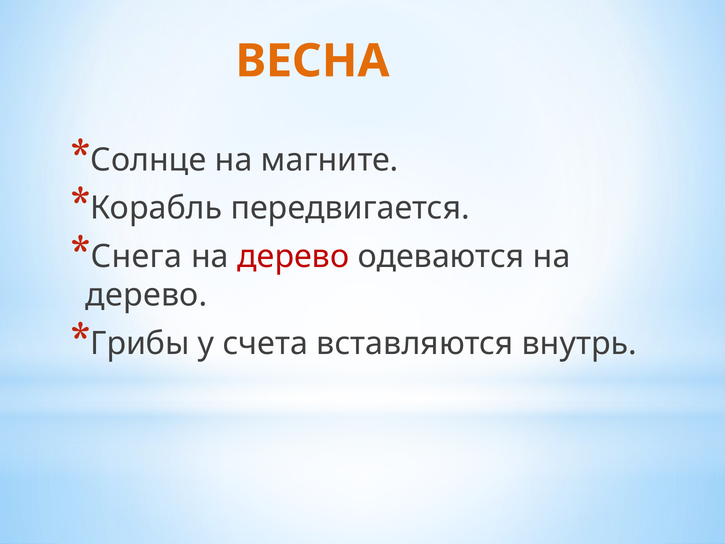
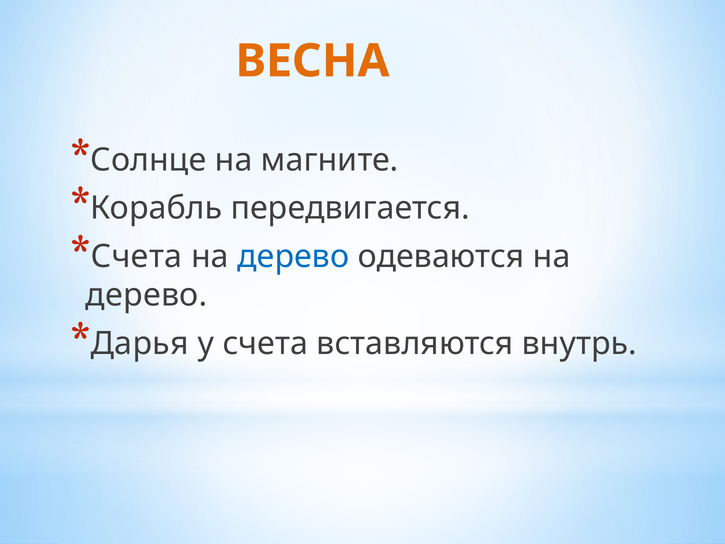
Снега at (136, 256): Снега -> Счета
дерево at (293, 256) colour: red -> blue
Грибы: Грибы -> Дарья
